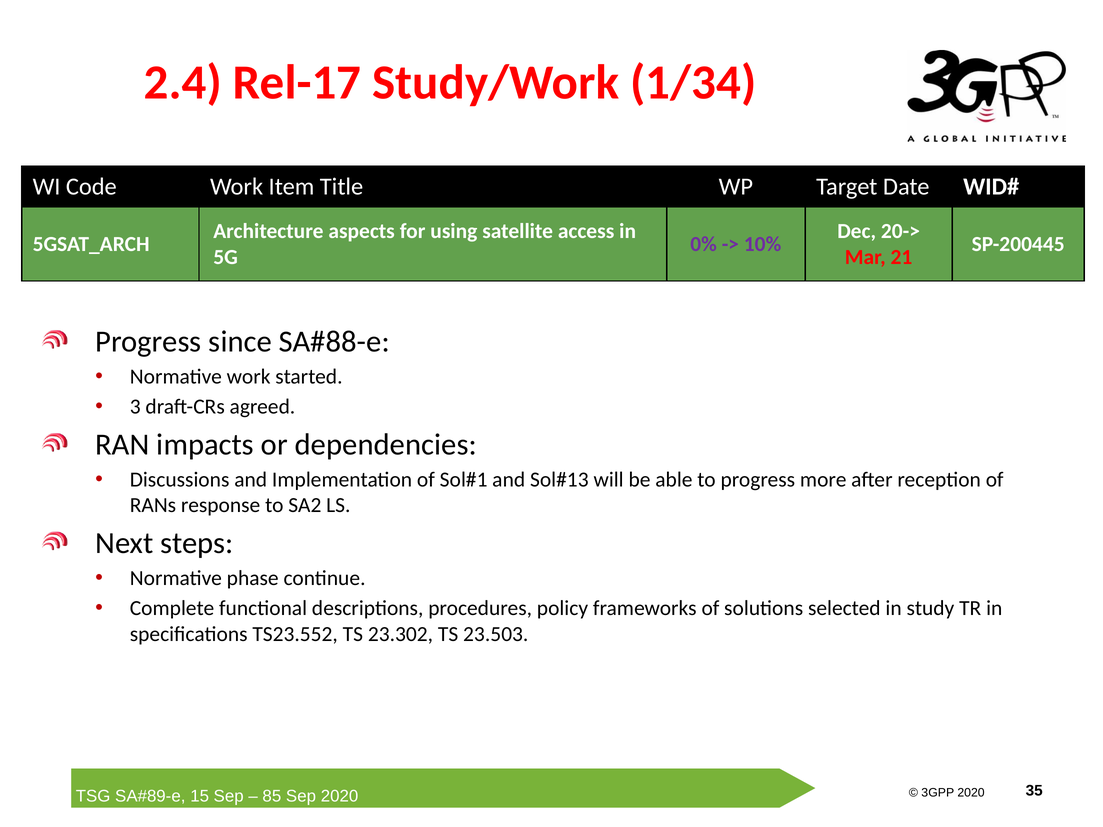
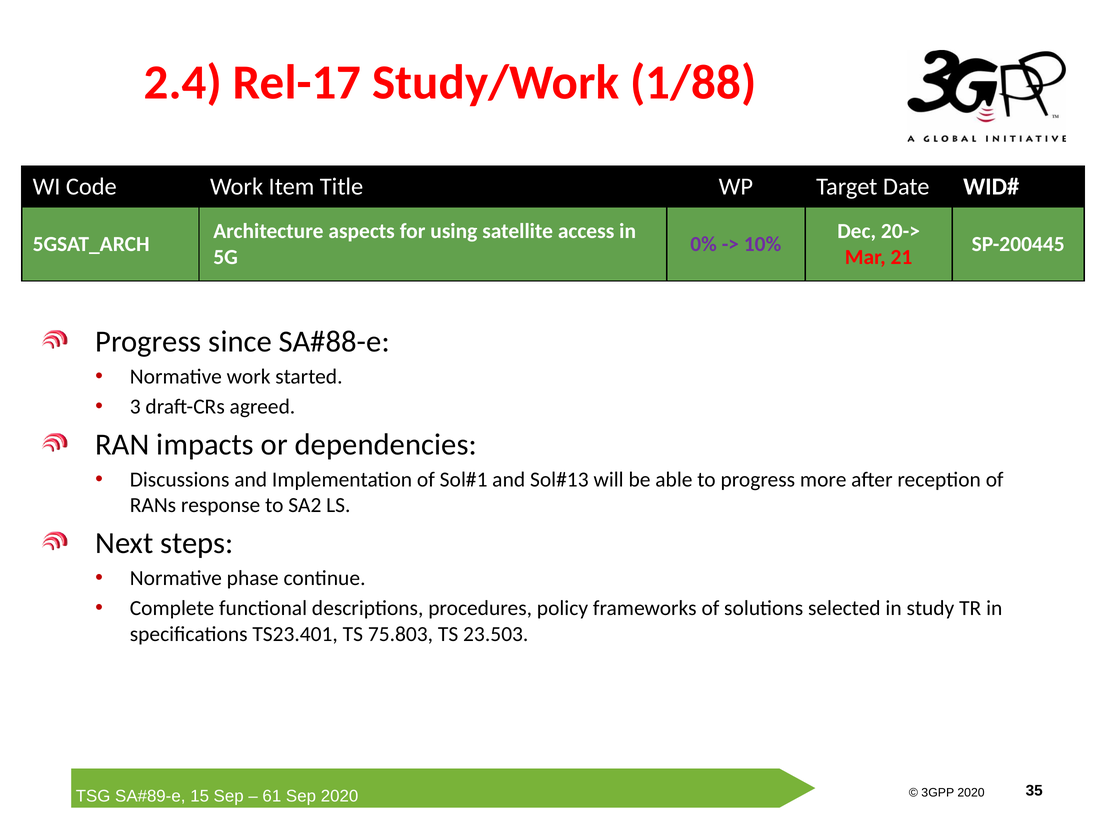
1/34: 1/34 -> 1/88
TS23.552: TS23.552 -> TS23.401
23.302: 23.302 -> 75.803
85: 85 -> 61
